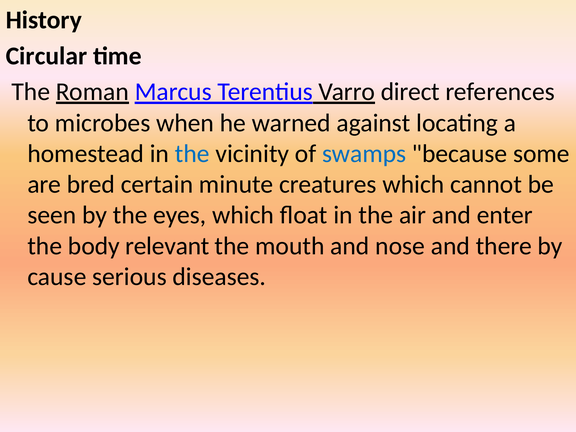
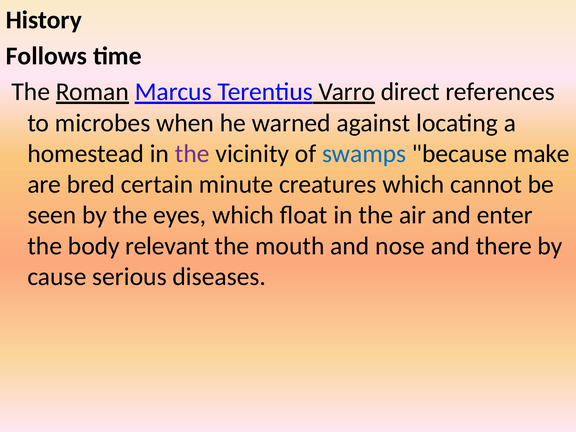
Circular: Circular -> Follows
the at (192, 154) colour: blue -> purple
some: some -> make
